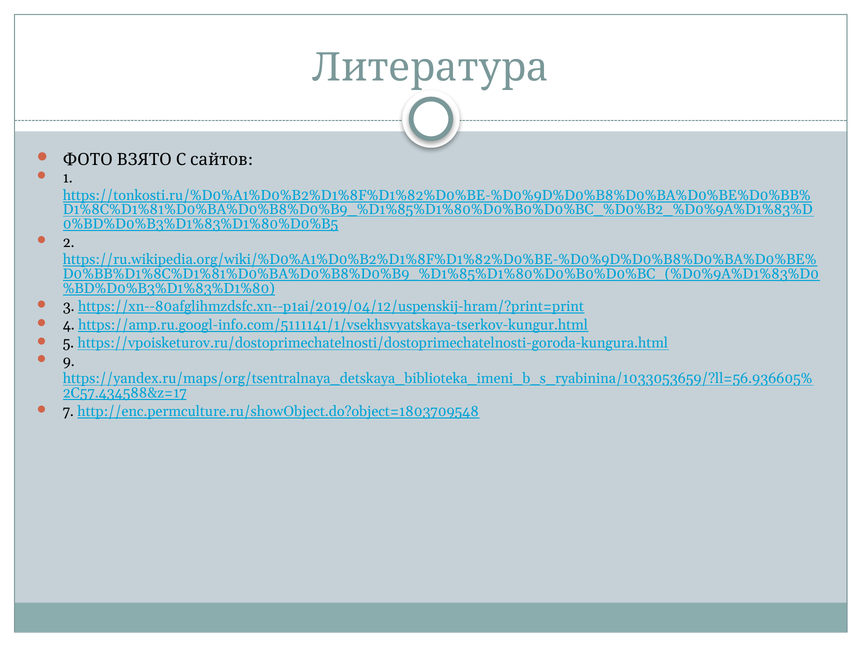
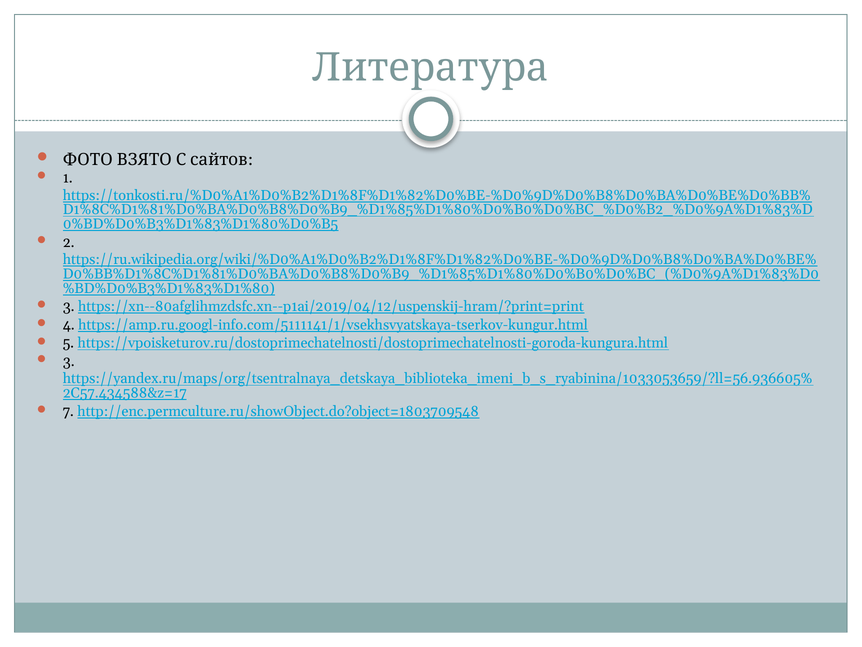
9 at (69, 361): 9 -> 3
